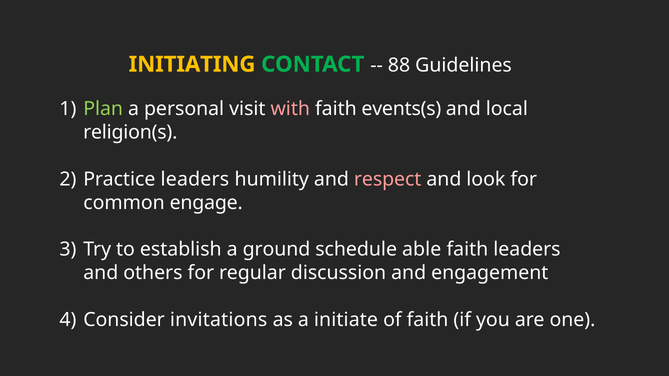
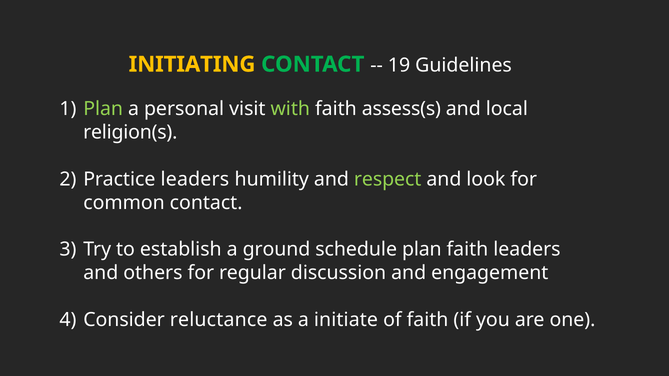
88: 88 -> 19
with colour: pink -> light green
events(s: events(s -> assess(s
respect colour: pink -> light green
common engage: engage -> contact
schedule able: able -> plan
invitations: invitations -> reluctance
